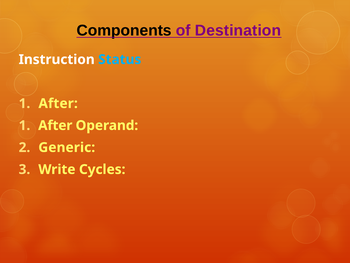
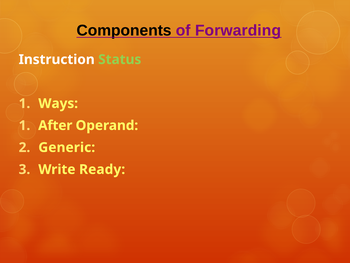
Destination: Destination -> Forwarding
Status colour: light blue -> light green
After at (58, 103): After -> Ways
Cycles: Cycles -> Ready
